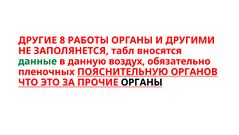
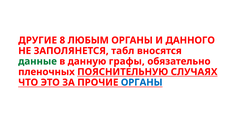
РАБОТЫ: РАБОТЫ -> ЛЮБЫМ
ДРУГИМИ: ДРУГИМИ -> ДАННОГО
воздух: воздух -> графы
ОРГАНОВ: ОРГАНОВ -> СЛУЧАЯХ
ОРГАНЫ at (142, 82) colour: black -> blue
